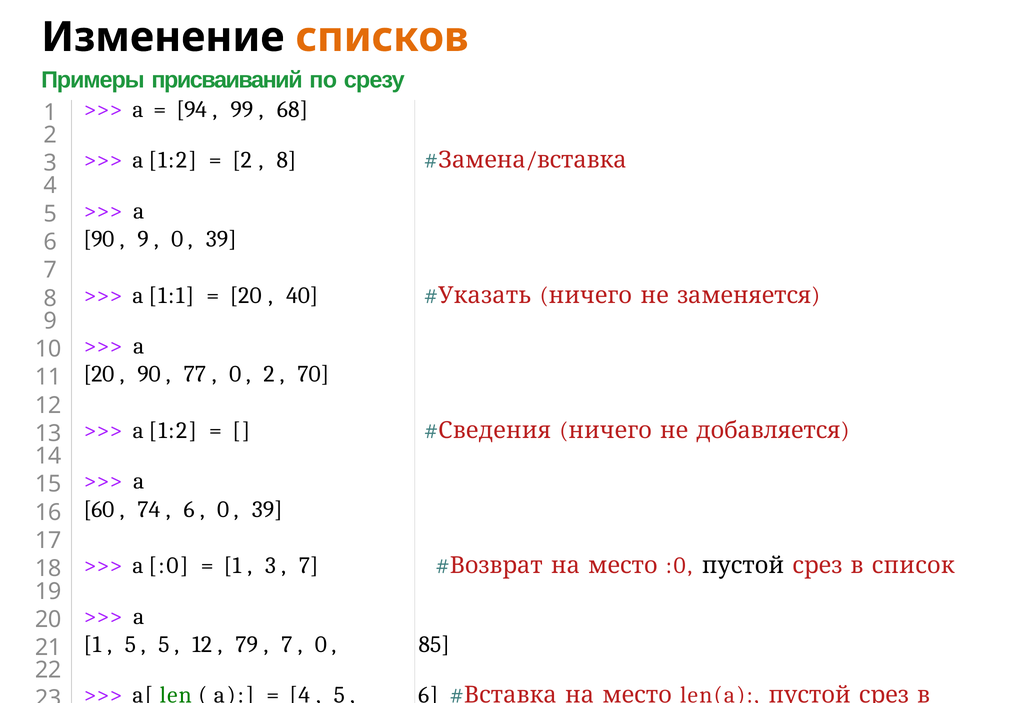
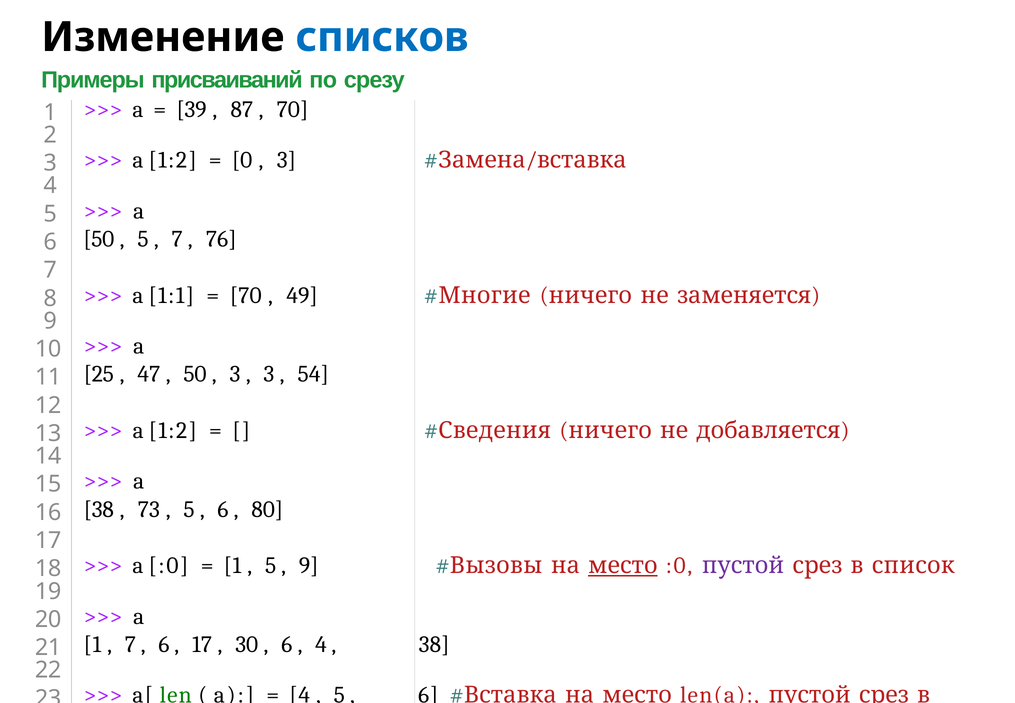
списков colour: orange -> blue
94: 94 -> 39
99: 99 -> 87
68 at (292, 109): 68 -> 70
2 at (242, 160): 2 -> 0
8 at (286, 160): 8 -> 3
6 90: 90 -> 50
9 at (143, 239): 9 -> 5
0 at (177, 239): 0 -> 7
39 at (221, 239): 39 -> 76
20 at (246, 295): 20 -> 70
40: 40 -> 49
Указать: Указать -> Многие
11 20: 20 -> 25
90 at (149, 374): 90 -> 47
77 at (195, 374): 77 -> 50
0 at (235, 374): 0 -> 3
2 at (269, 374): 2 -> 3
70 at (313, 374): 70 -> 54
16 60: 60 -> 38
74: 74 -> 73
6 at (189, 509): 6 -> 5
0 at (223, 509): 0 -> 6
39 at (267, 509): 39 -> 80
3 at (270, 565): 3 -> 5
7 at (309, 565): 7 -> 9
Возврат: Возврат -> Вызовы
место at (623, 565) underline: none -> present
пустой at (743, 565) colour: black -> purple
5 at (130, 644): 5 -> 7
5 at (164, 644): 5 -> 6
12 at (202, 644): 12 -> 17
79 at (247, 644): 79 -> 30
7 at (287, 644): 7 -> 6
0 at (321, 644): 0 -> 4
85 at (434, 644): 85 -> 38
